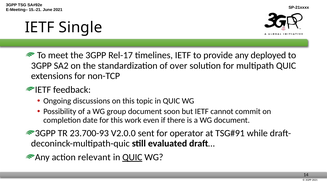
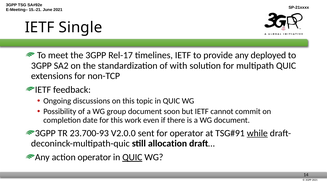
over: over -> with
while underline: none -> present
evaluated: evaluated -> allocation
action relevant: relevant -> operator
